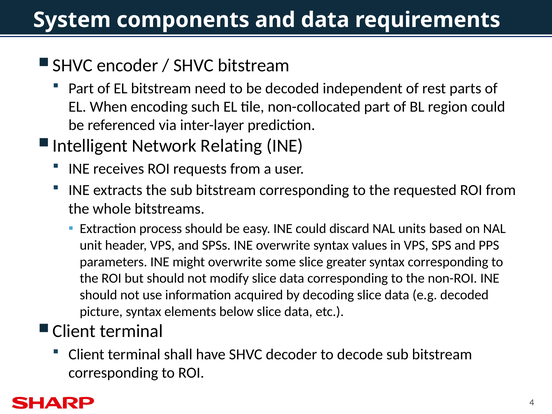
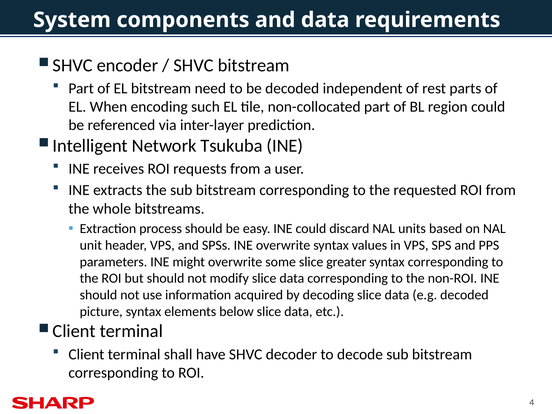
Relating: Relating -> Tsukuba
